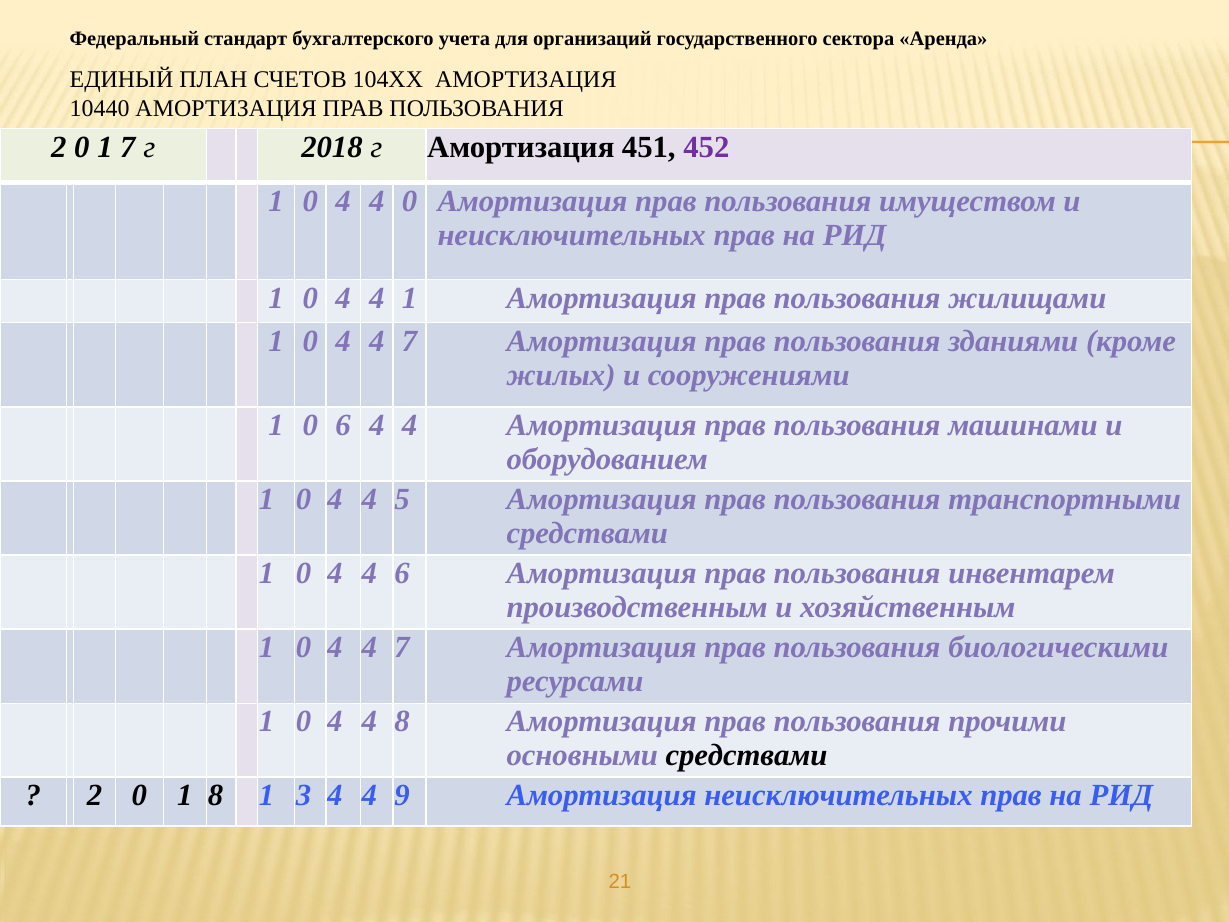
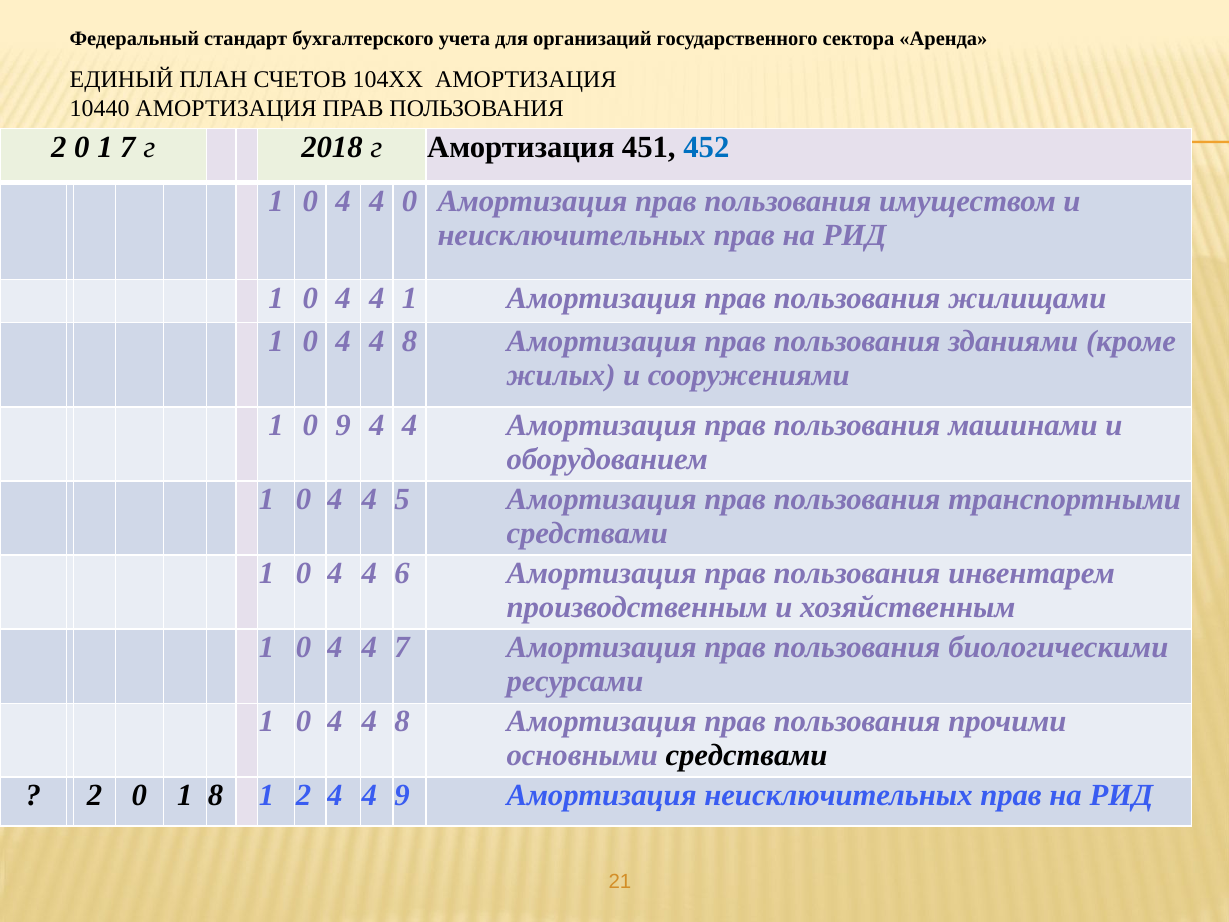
452 colour: purple -> blue
7 at (410, 341): 7 -> 8
0 6: 6 -> 9
1 3: 3 -> 2
